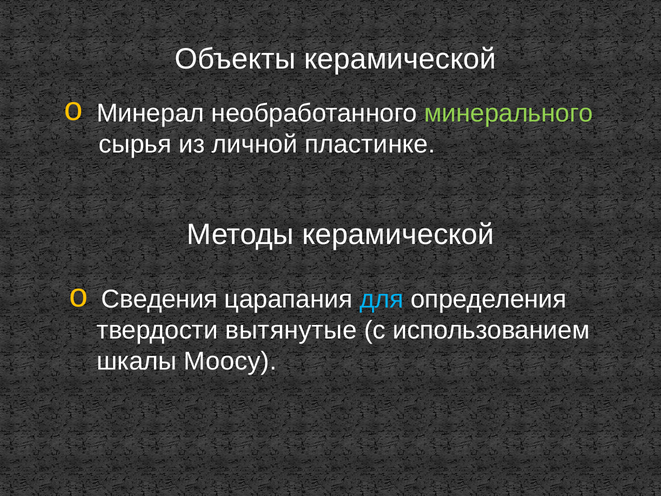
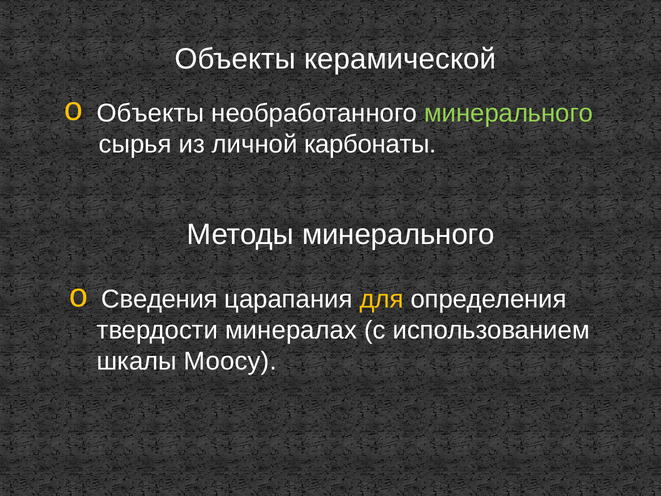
Минерал at (150, 113): Минерал -> Объекты
пластинке: пластинке -> карбонаты
Методы керамической: керамической -> минерального
для colour: light blue -> yellow
вытянутые: вытянутые -> минералах
